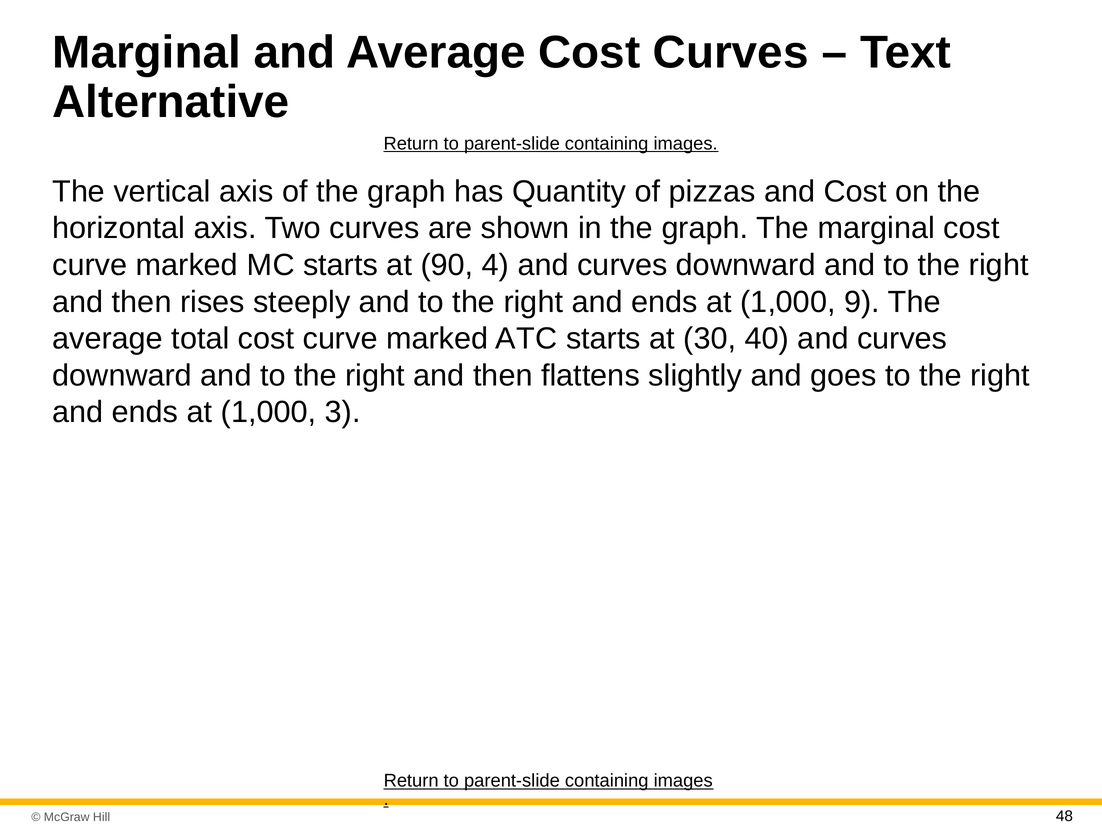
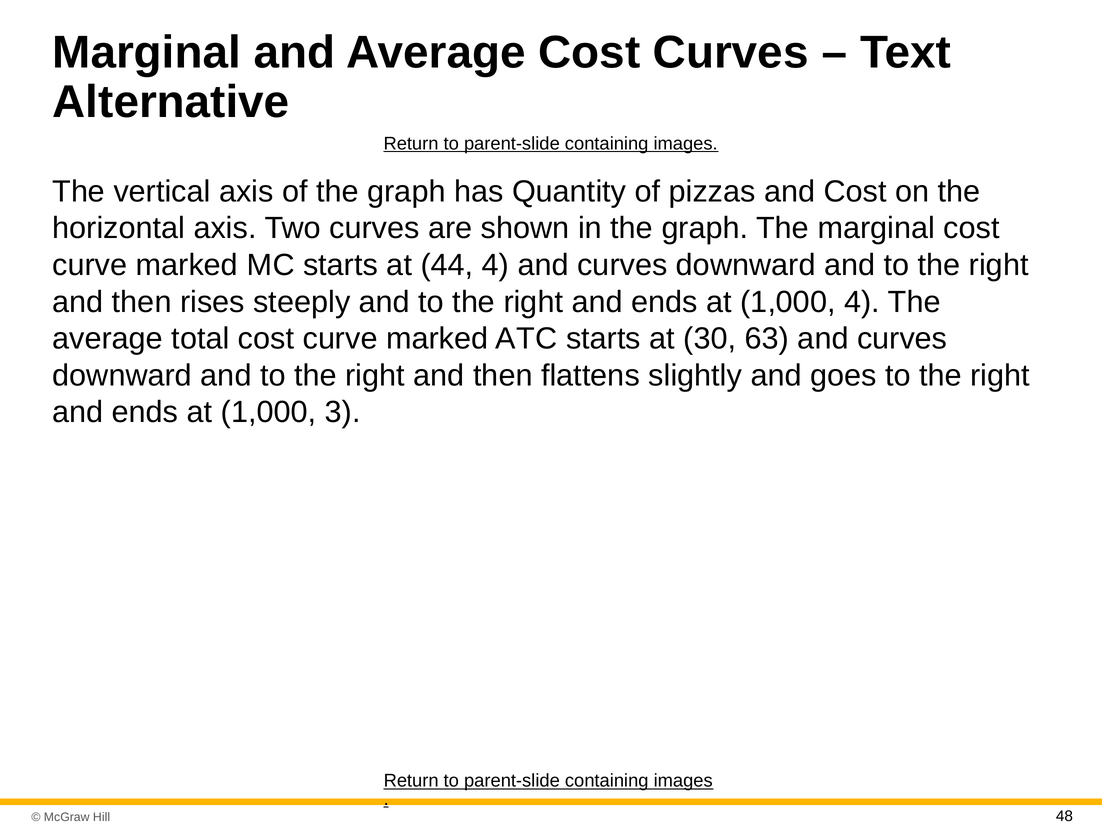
90: 90 -> 44
1,000 9: 9 -> 4
40: 40 -> 63
